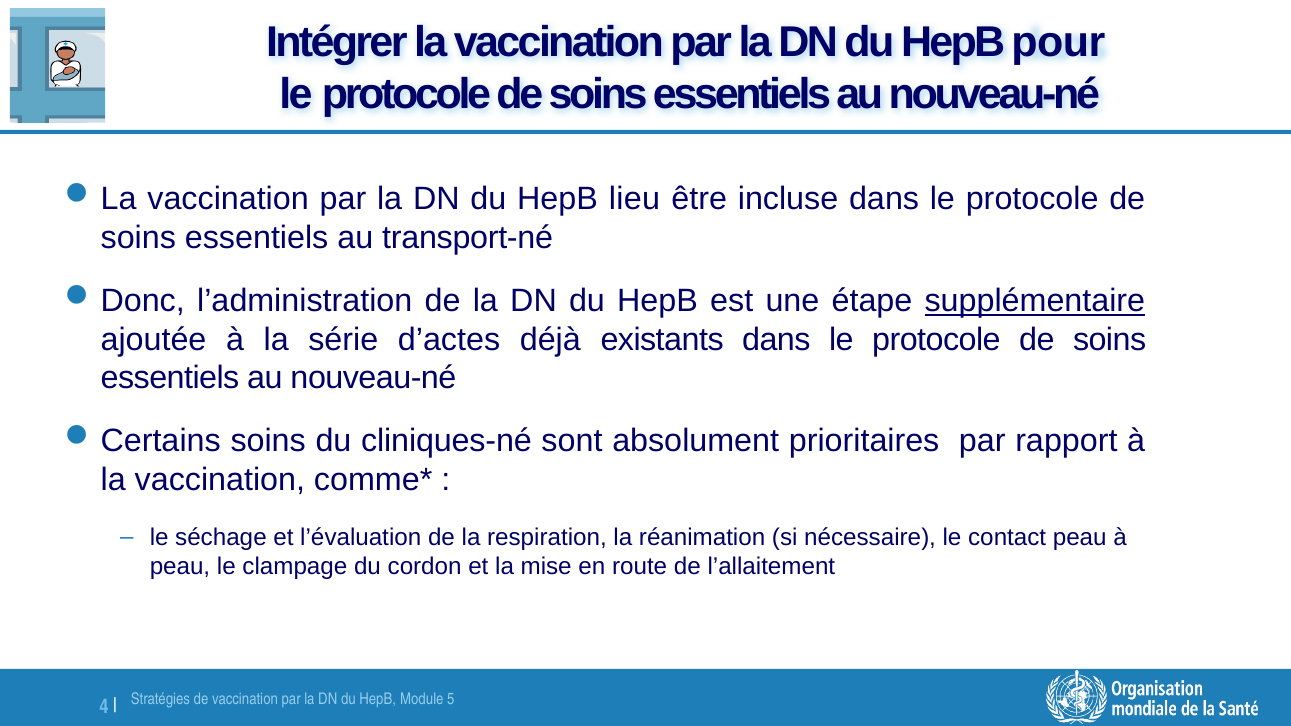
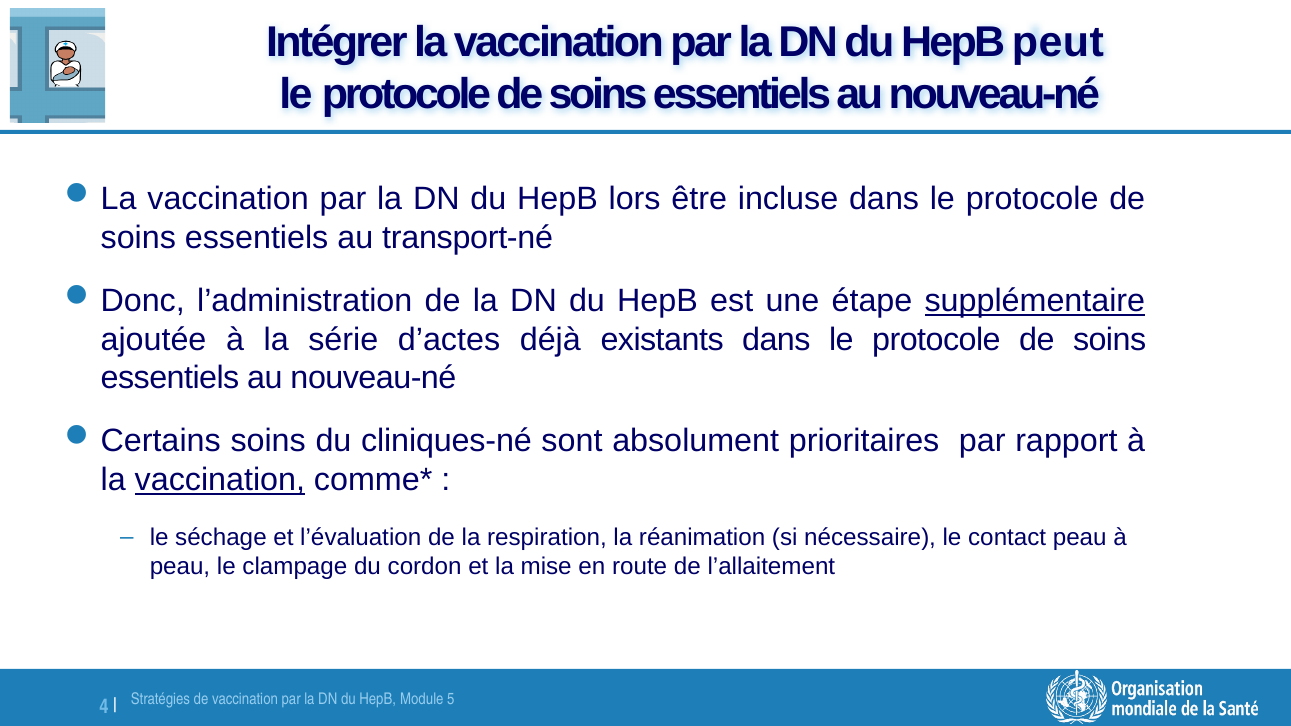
pour: pour -> peut
lieu: lieu -> lors
vaccination at (220, 480) underline: none -> present
